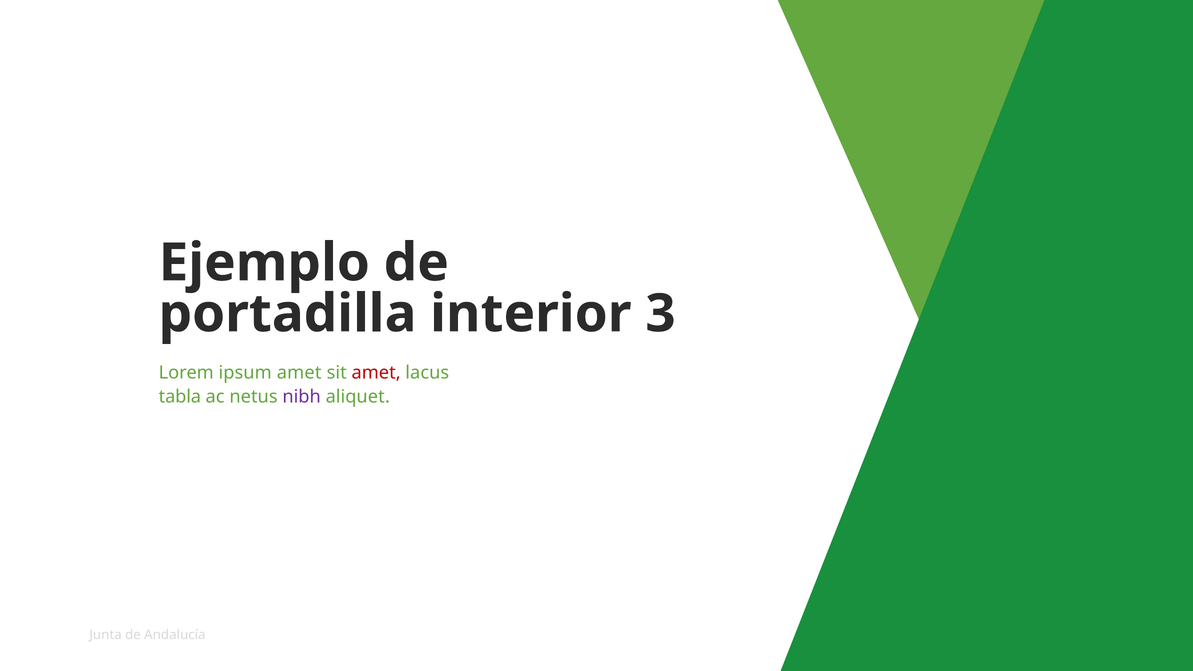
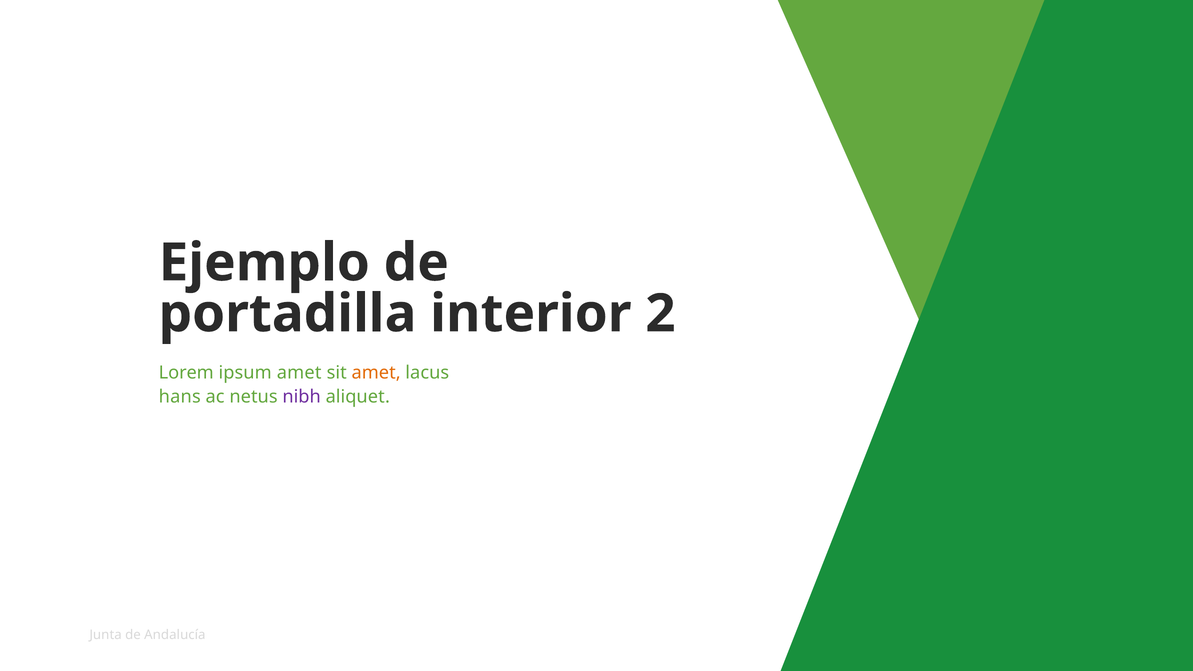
3: 3 -> 2
amet at (376, 373) colour: red -> orange
tabla: tabla -> hans
